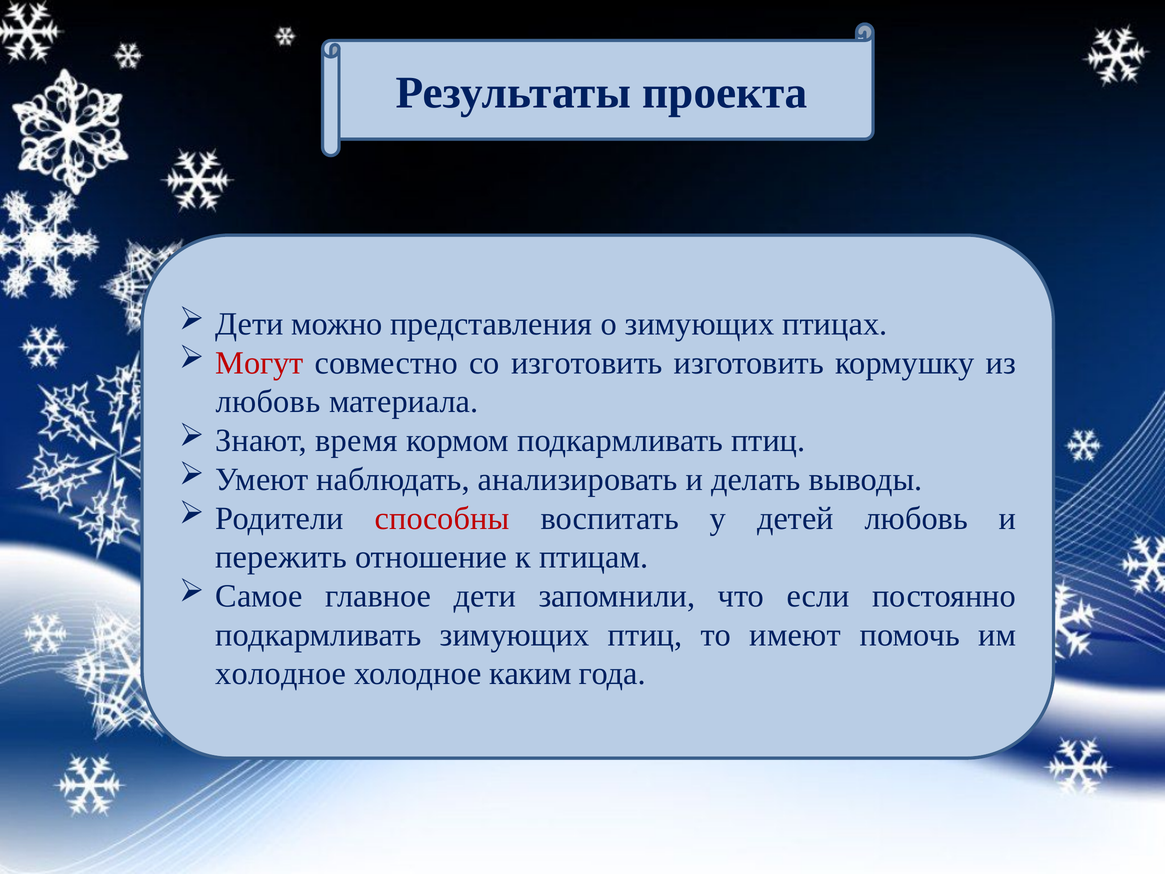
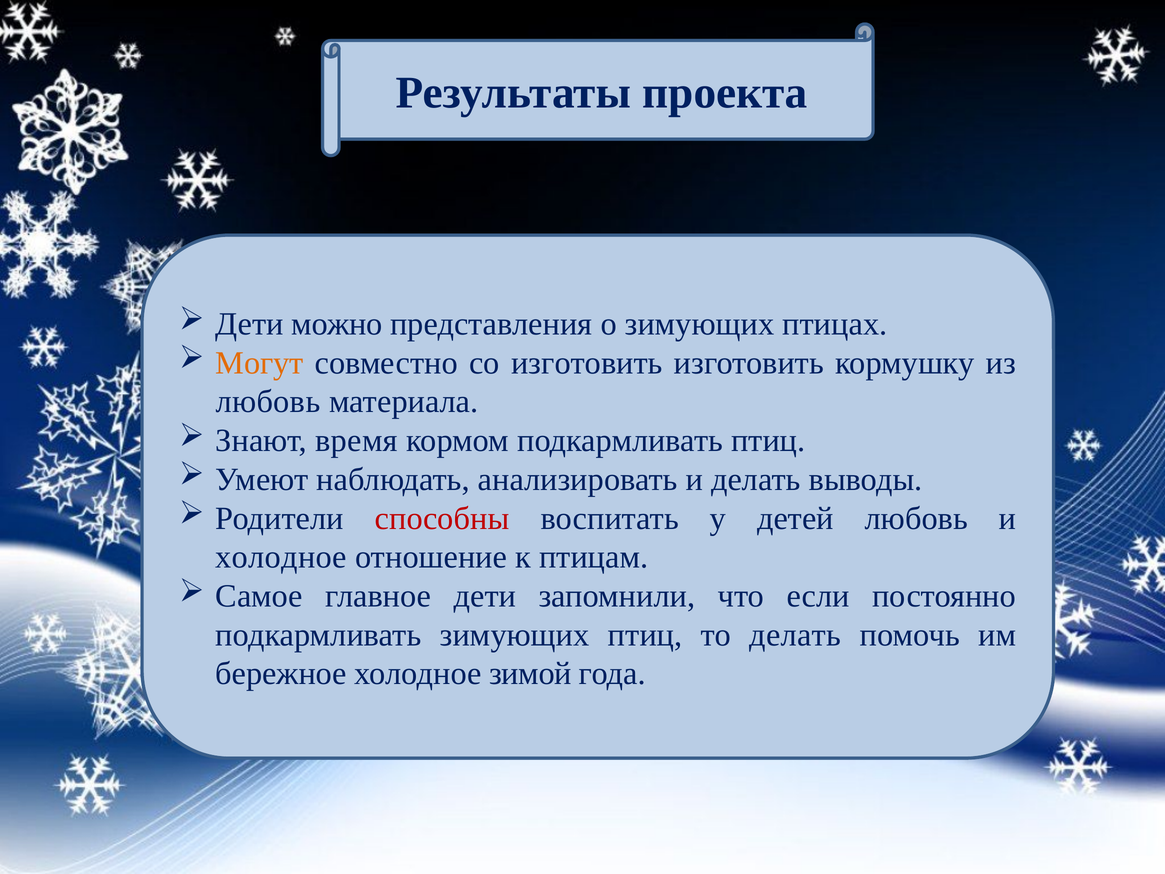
Могут colour: red -> orange
пережить at (281, 557): пережить -> холодное
то имеют: имеют -> делать
холодное at (281, 674): холодное -> бережное
каким: каким -> зимой
